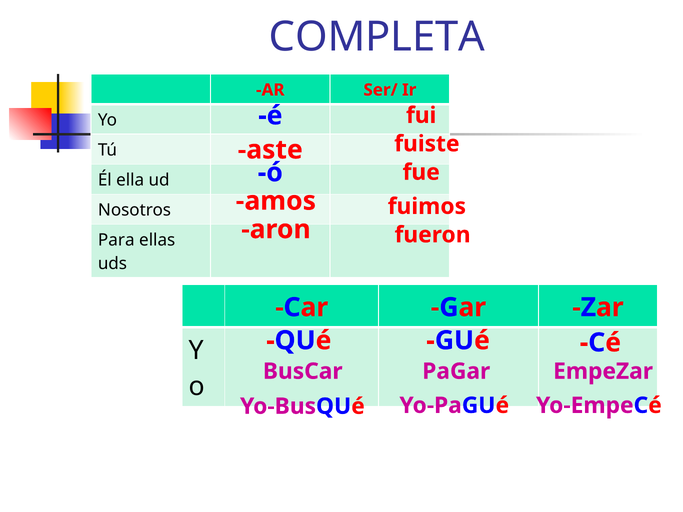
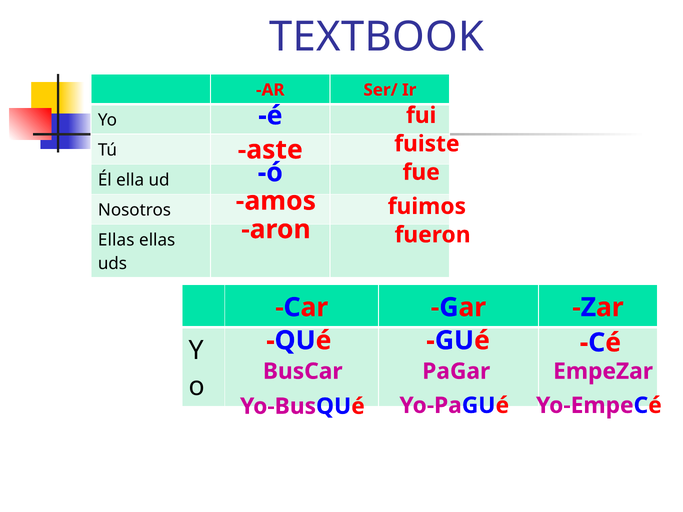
COMPLETA: COMPLETA -> TEXTBOOK
Para at (116, 240): Para -> Ellas
